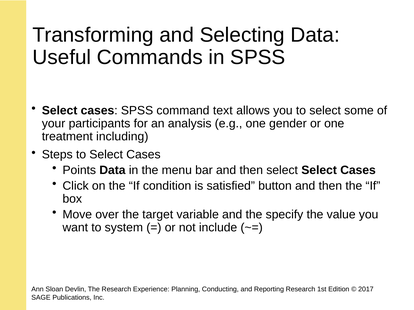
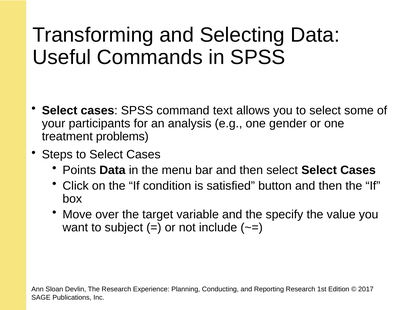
including: including -> problems
system: system -> subject
